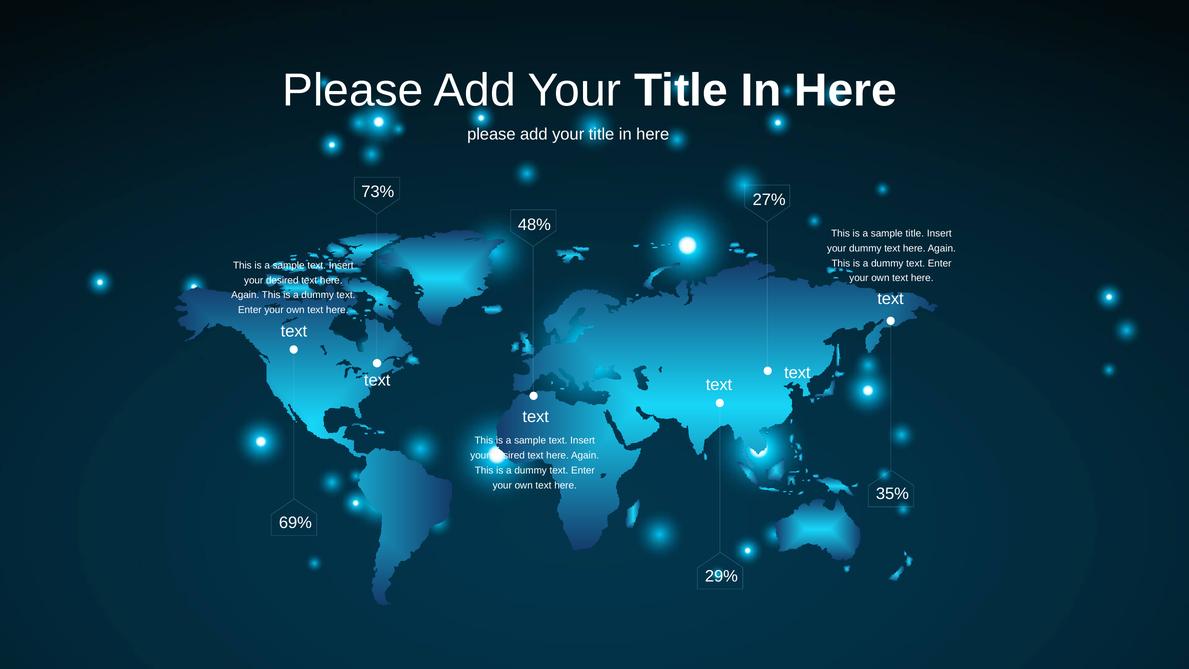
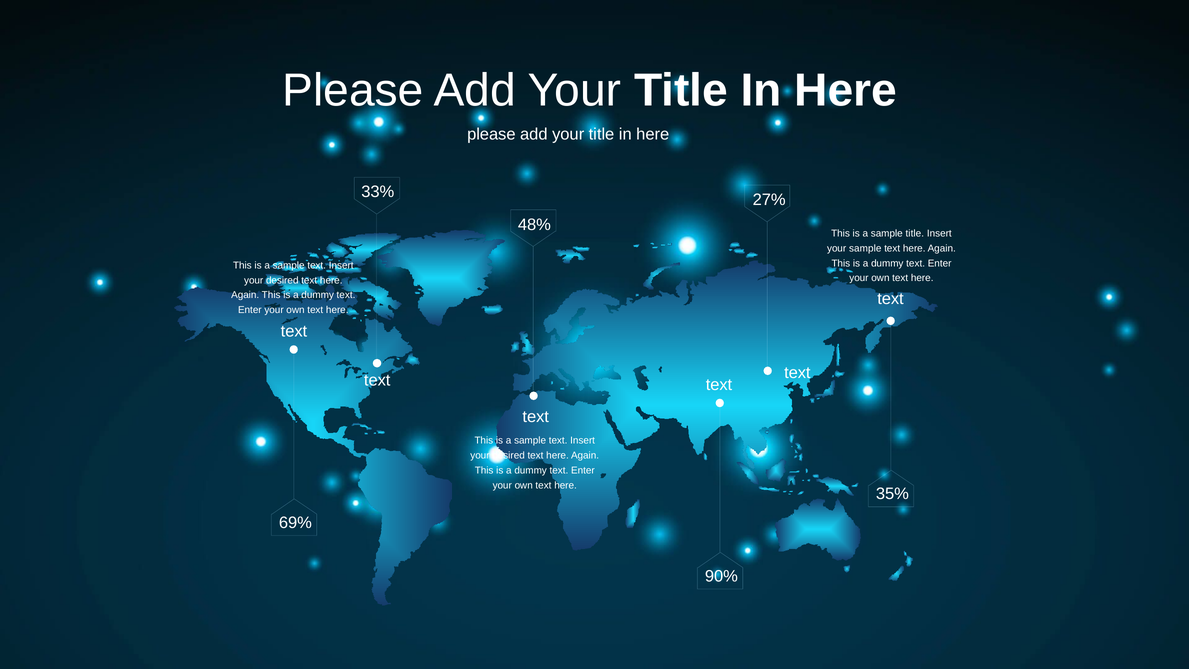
73%: 73% -> 33%
your dummy: dummy -> sample
29%: 29% -> 90%
